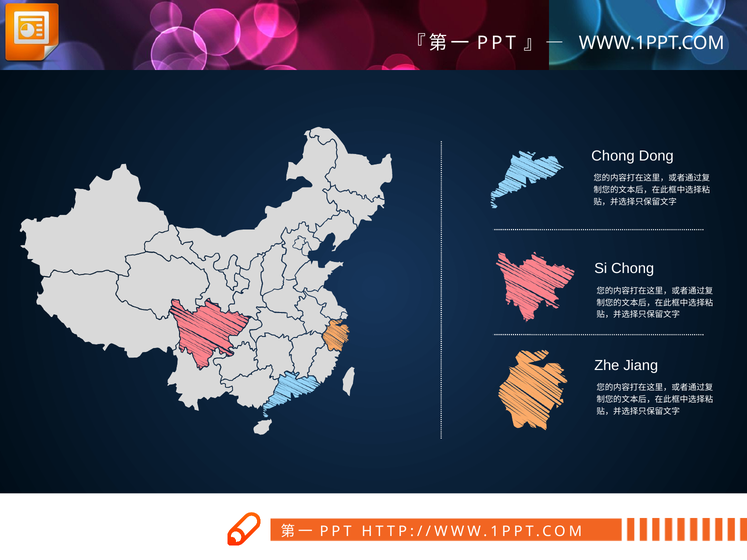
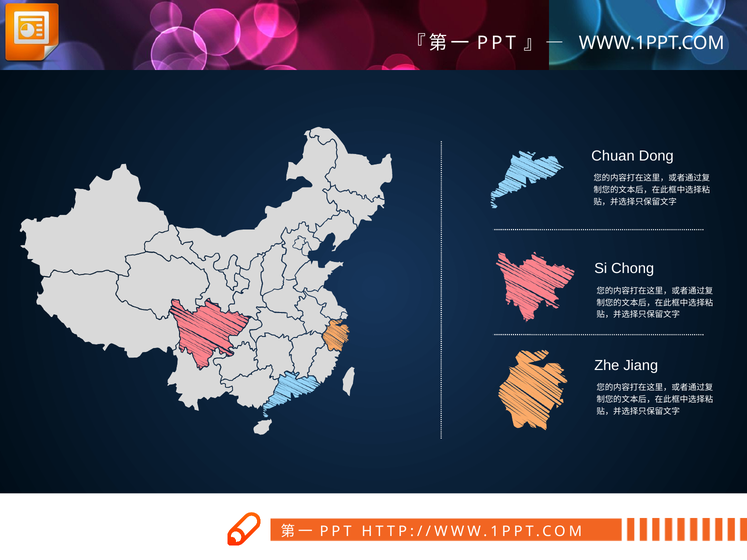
Chong at (613, 156): Chong -> Chuan
